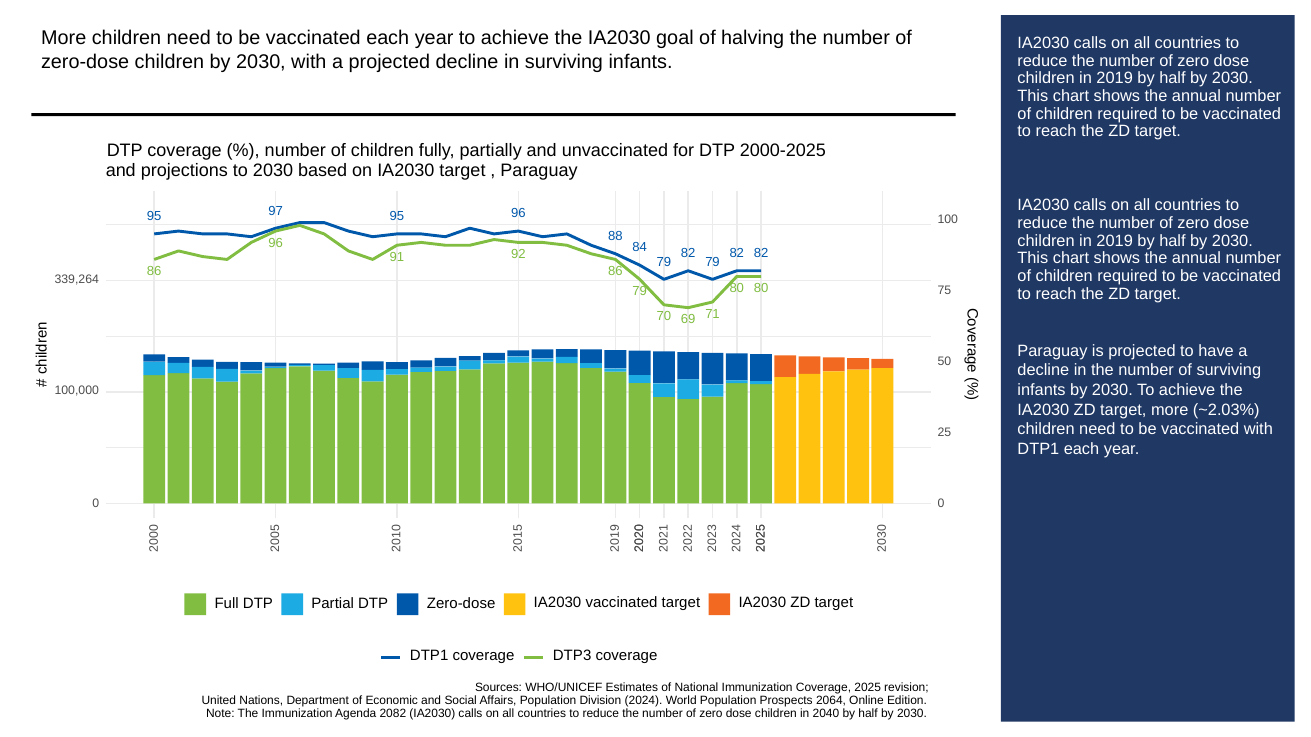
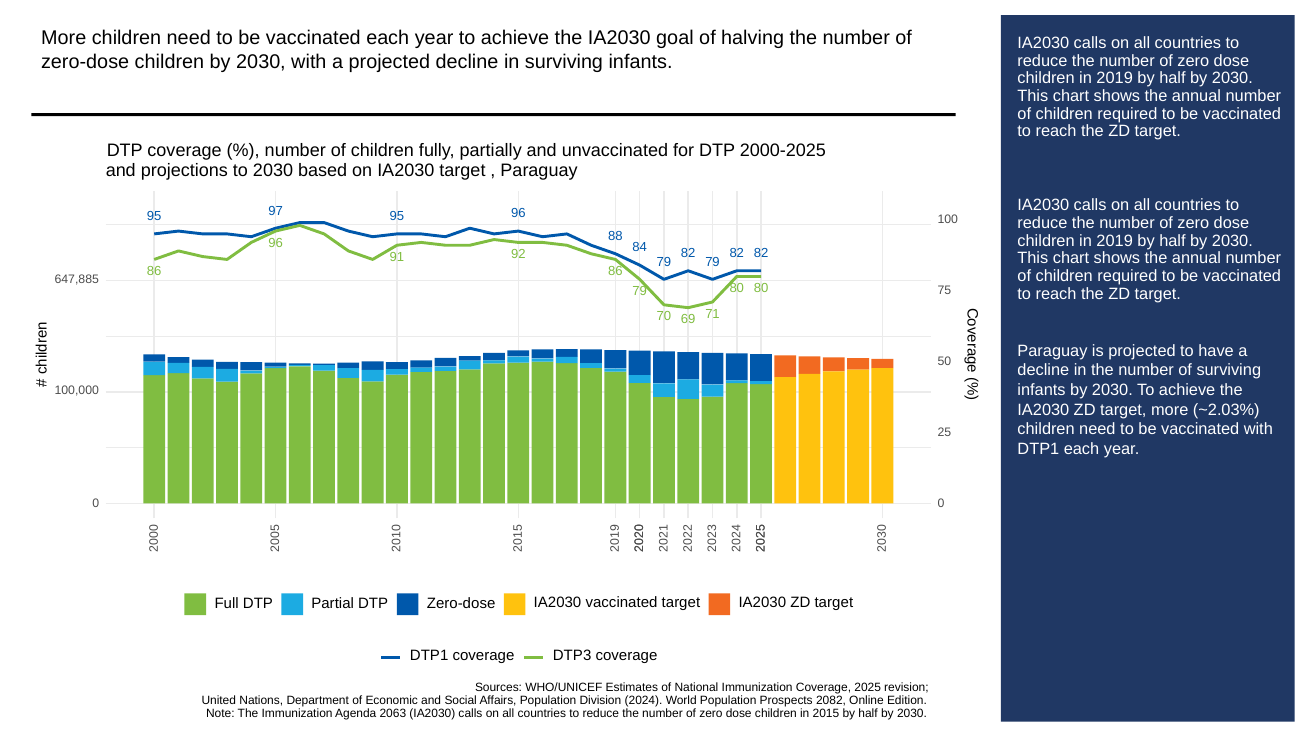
339,264: 339,264 -> 647,885
2064: 2064 -> 2082
2082: 2082 -> 2063
2040: 2040 -> 2015
